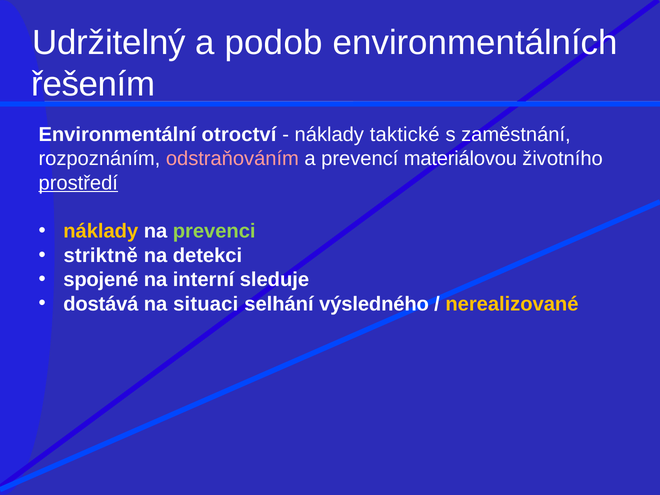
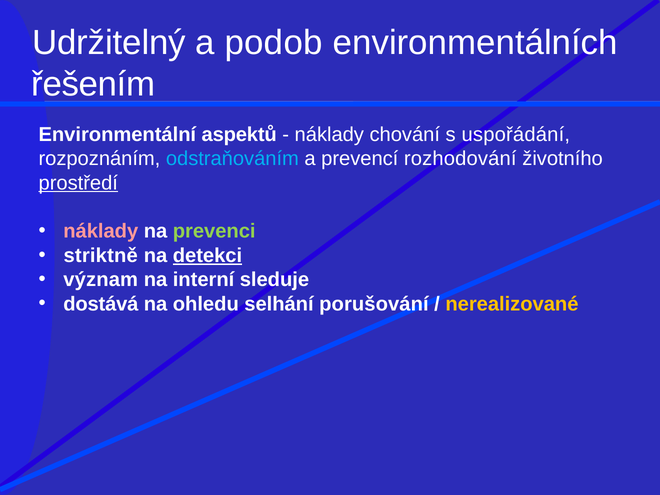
otroctví: otroctví -> aspektů
taktické: taktické -> chování
zaměstnání: zaměstnání -> uspořádání
odstraňováním colour: pink -> light blue
materiálovou: materiálovou -> rozhodování
náklady at (101, 231) colour: yellow -> pink
detekci underline: none -> present
spojené: spojené -> význam
situaci: situaci -> ohledu
výsledného: výsledného -> porušování
